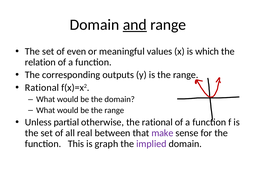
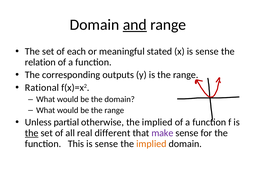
even: even -> each
values: values -> stated
x is which: which -> sense
otherwise the rational: rational -> implied
the at (32, 133) underline: none -> present
between: between -> different
This is graph: graph -> sense
implied at (151, 144) colour: purple -> orange
